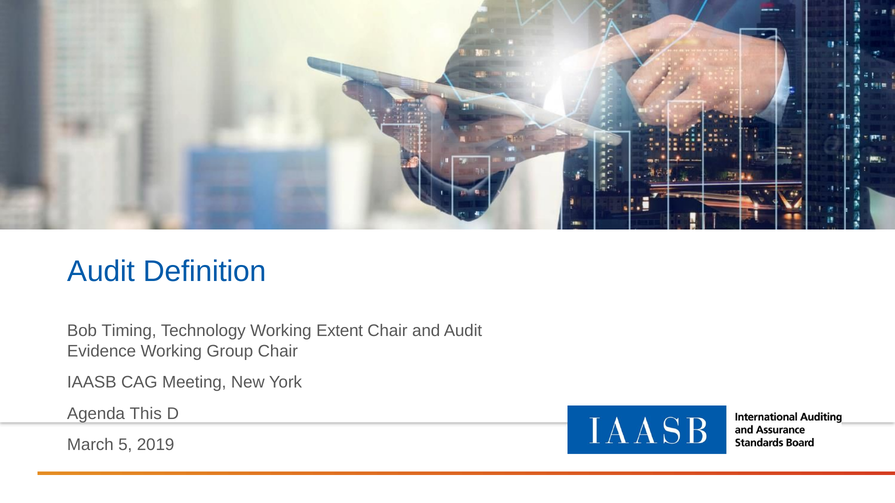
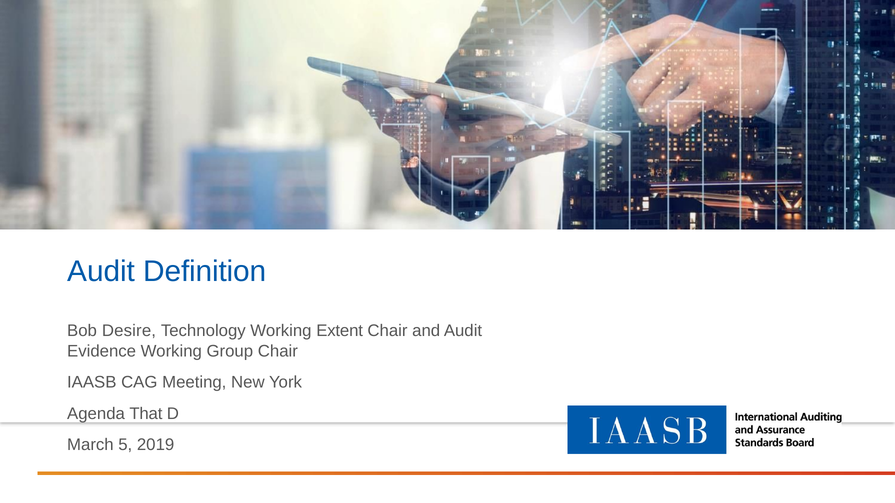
Timing: Timing -> Desire
This: This -> That
